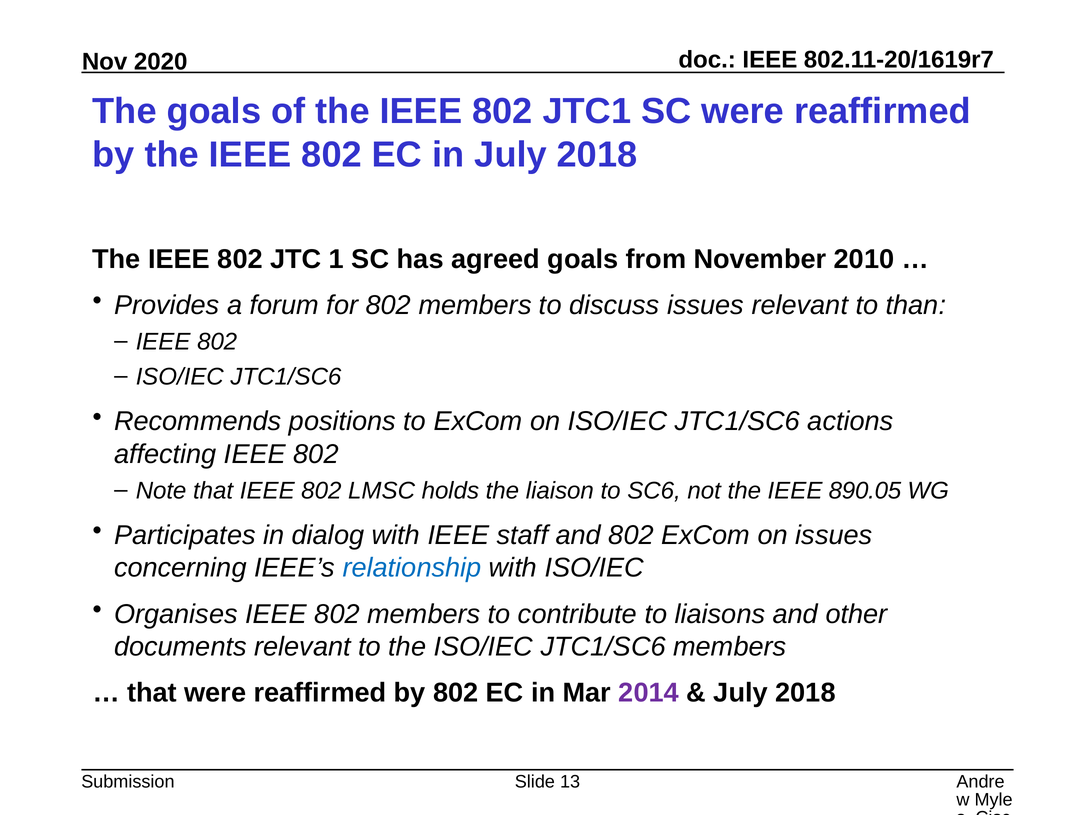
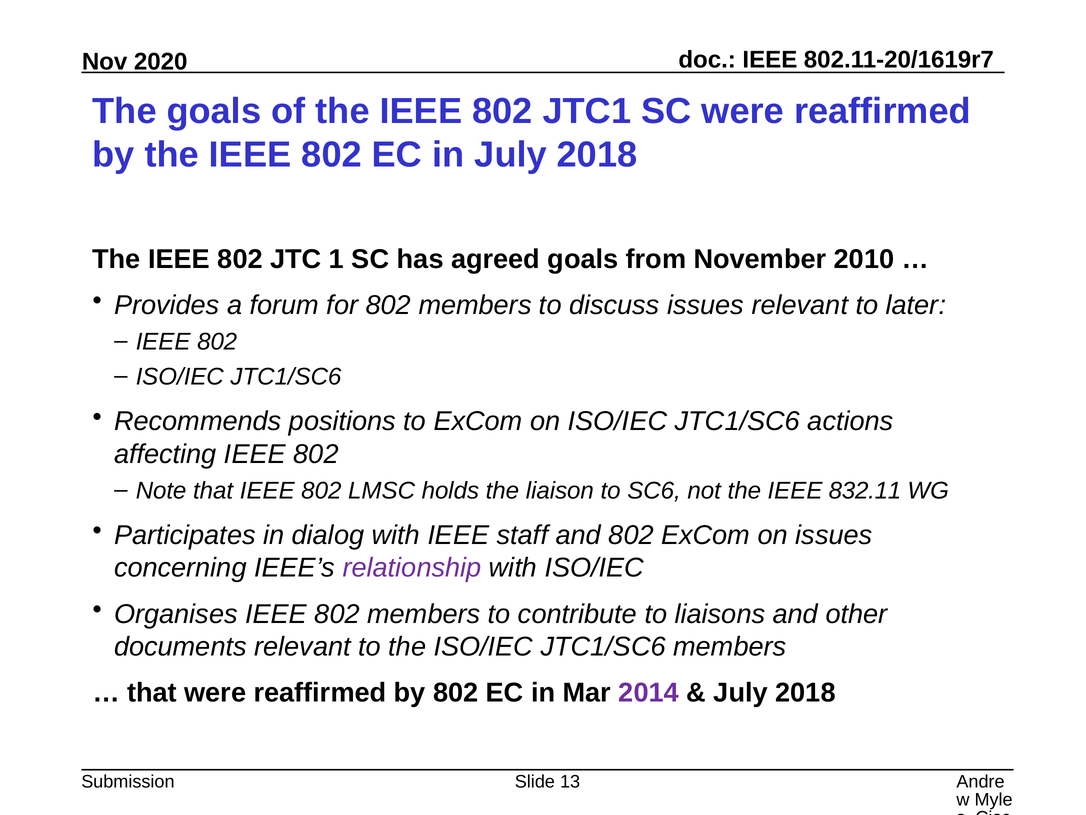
than: than -> later
890.05: 890.05 -> 832.11
relationship colour: blue -> purple
